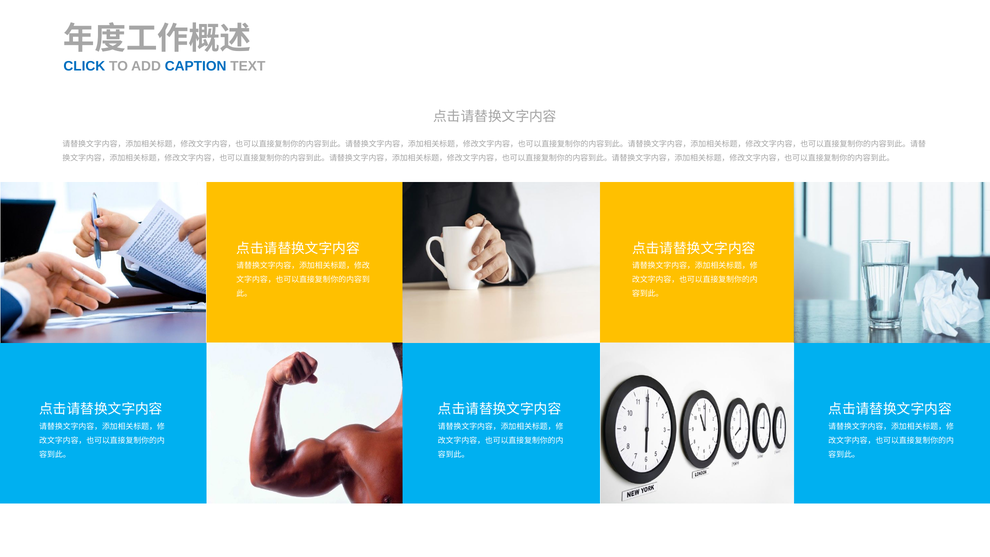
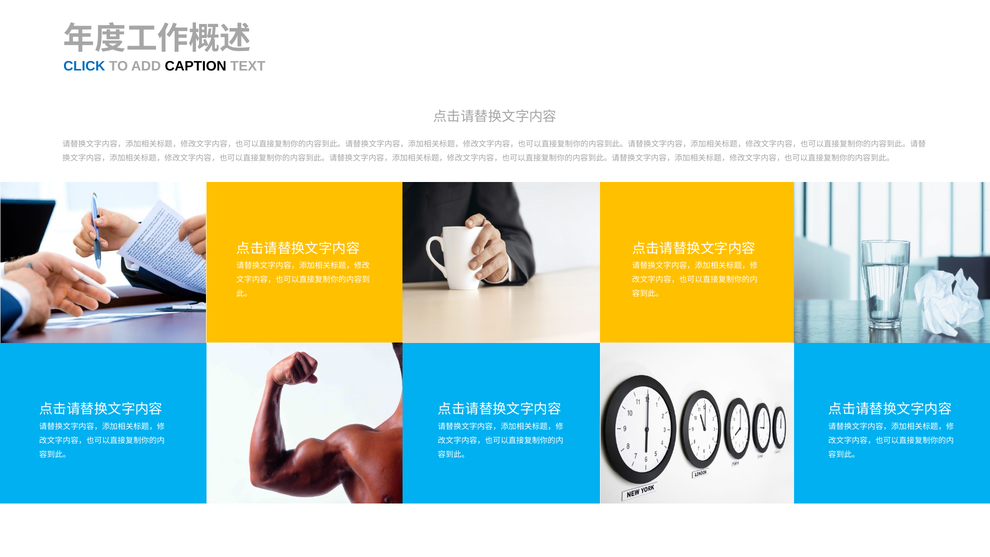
CAPTION colour: blue -> black
